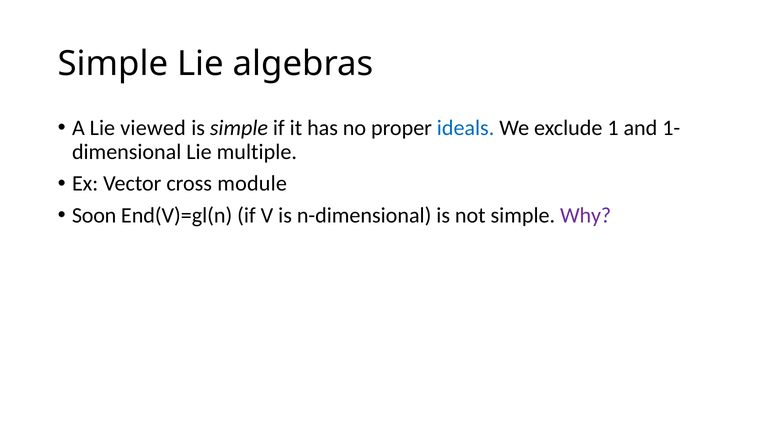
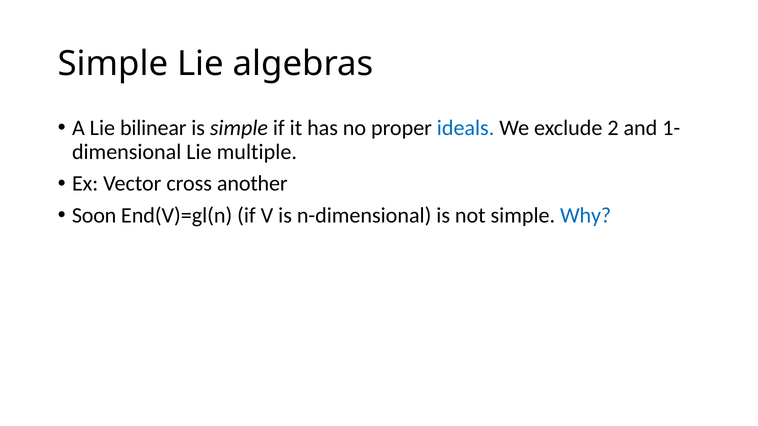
viewed: viewed -> bilinear
1: 1 -> 2
module: module -> another
Why colour: purple -> blue
